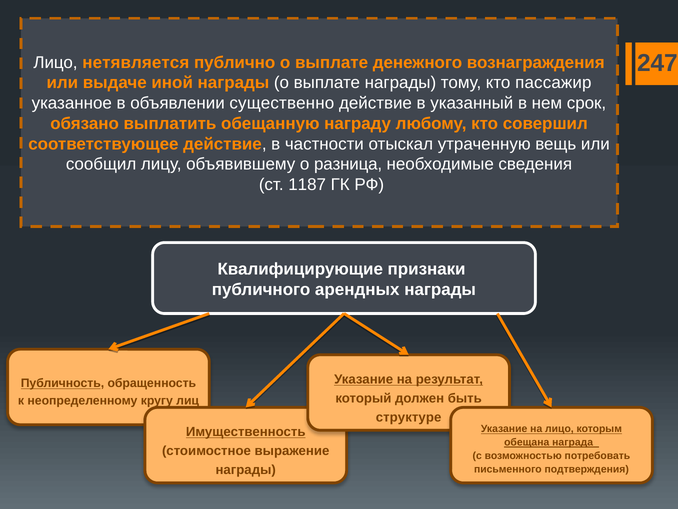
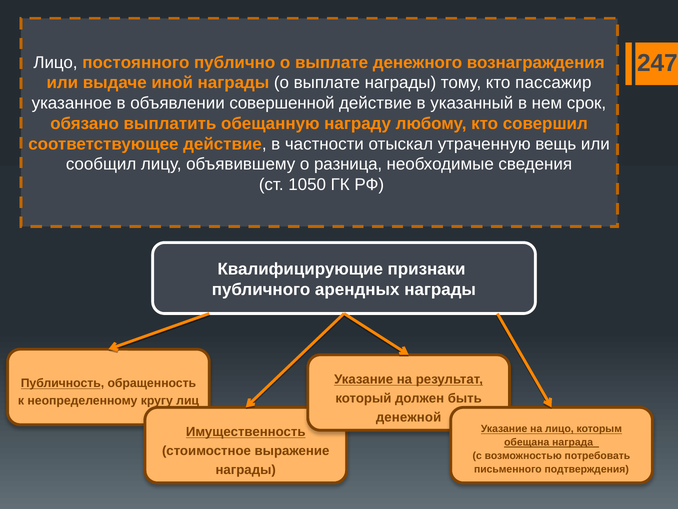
нетявляется: нетявляется -> постоянного
существенно: существенно -> совершенной
1187: 1187 -> 1050
структуре: структуре -> денежной
